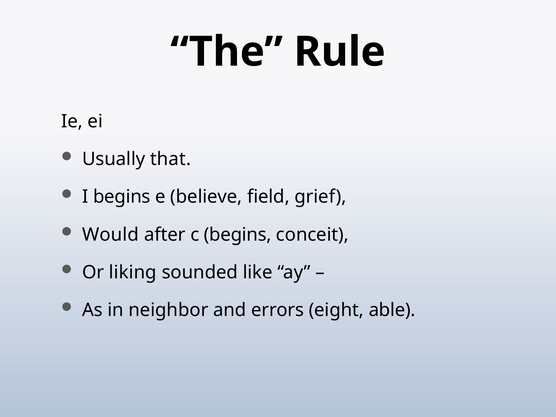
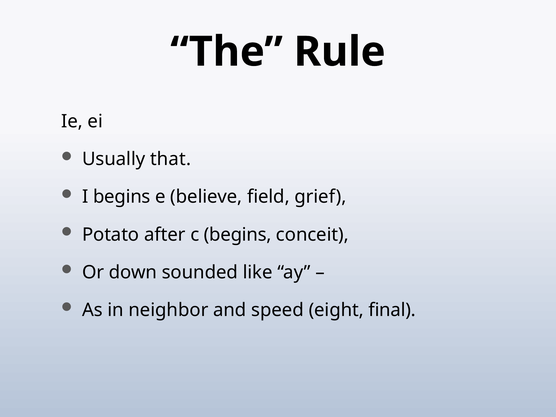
Would: Would -> Potato
liking: liking -> down
errors: errors -> speed
able: able -> final
